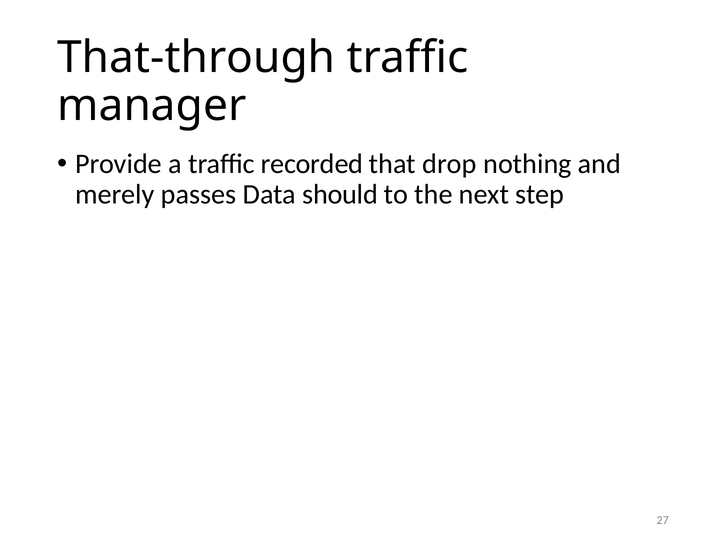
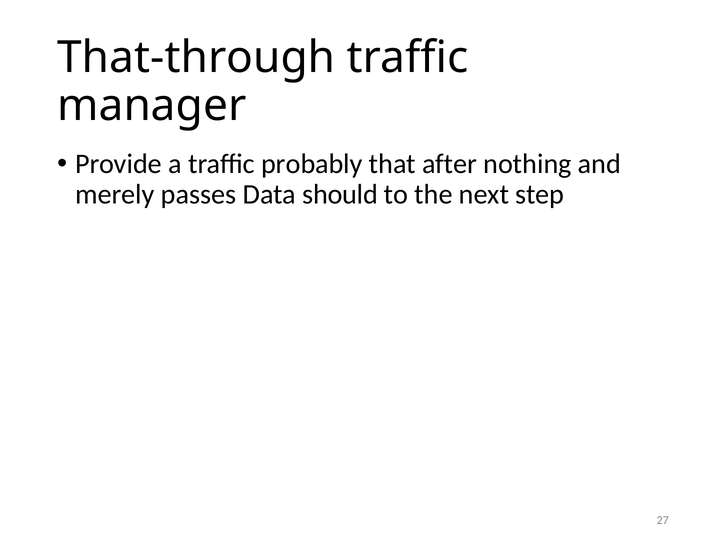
recorded: recorded -> probably
drop: drop -> after
